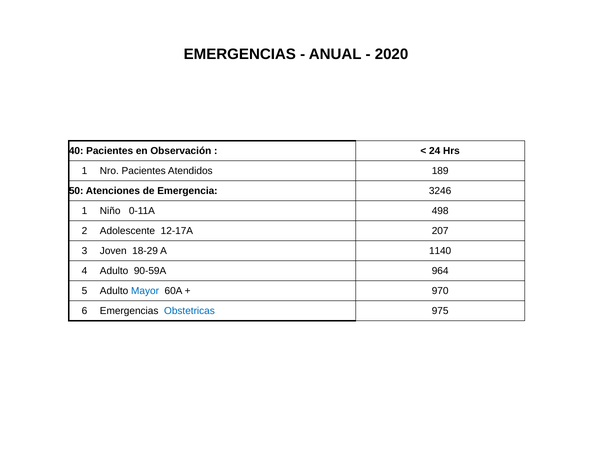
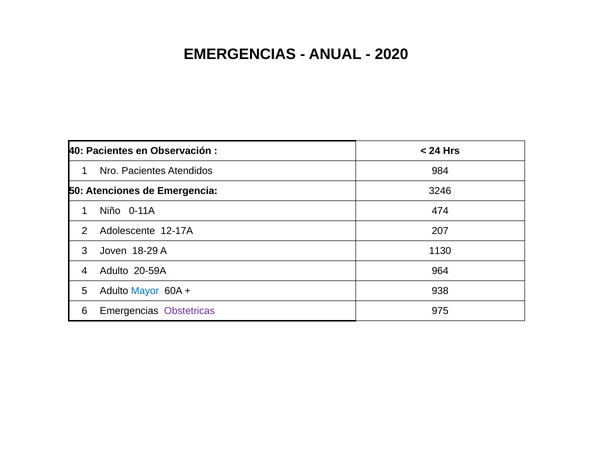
189: 189 -> 984
498: 498 -> 474
1140: 1140 -> 1130
90-59A: 90-59A -> 20-59A
970: 970 -> 938
Obstetricas colour: blue -> purple
